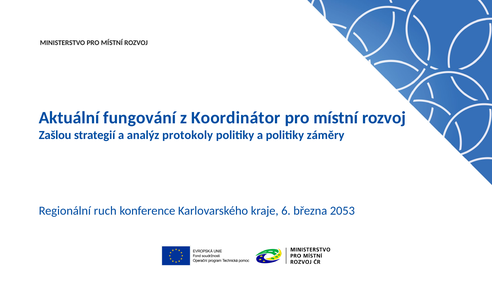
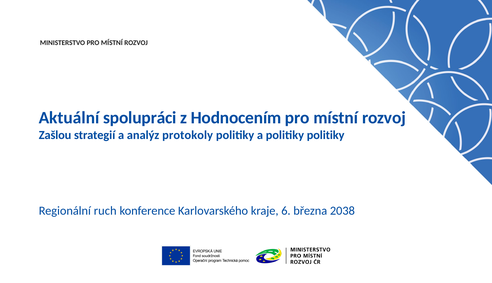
fungování: fungování -> spolupráci
Koordinátor: Koordinátor -> Hodnocením
politiky záměry: záměry -> politiky
2053: 2053 -> 2038
